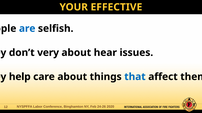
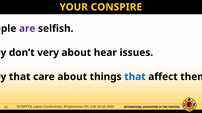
EFFECTIVE: EFFECTIVE -> CONSPIRE
are colour: blue -> purple
help at (20, 77): help -> that
